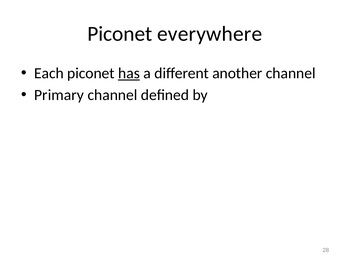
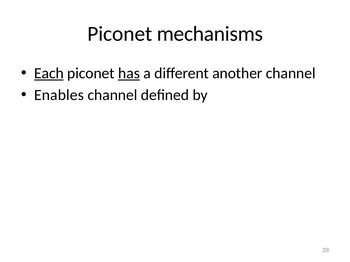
everywhere: everywhere -> mechanisms
Each underline: none -> present
Primary: Primary -> Enables
